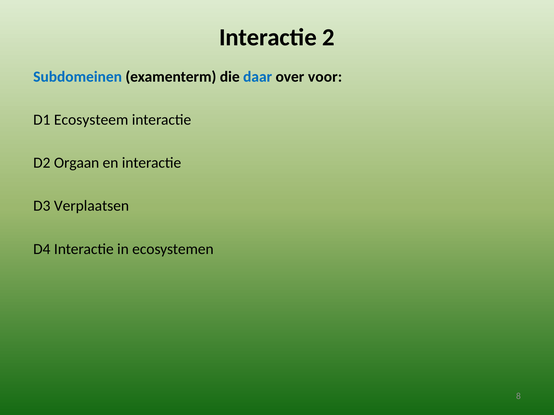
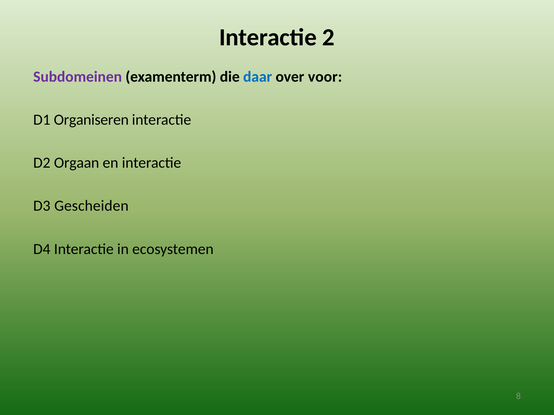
Subdomeinen colour: blue -> purple
Ecosysteem: Ecosysteem -> Organiseren
Verplaatsen: Verplaatsen -> Gescheiden
